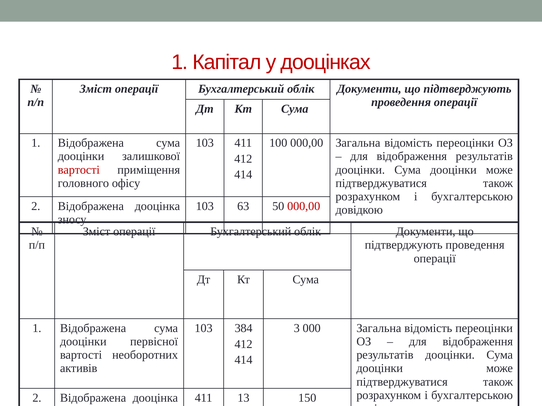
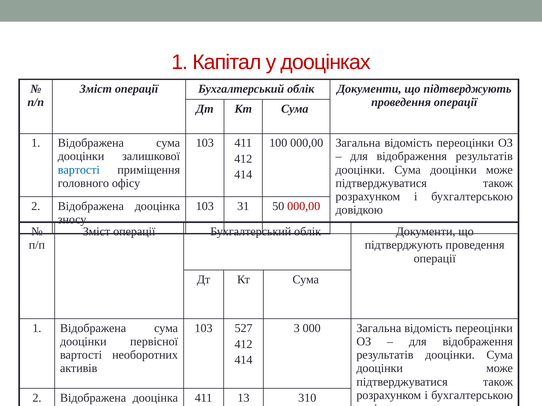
вартості at (79, 170) colour: red -> blue
63: 63 -> 31
384: 384 -> 527
150: 150 -> 310
